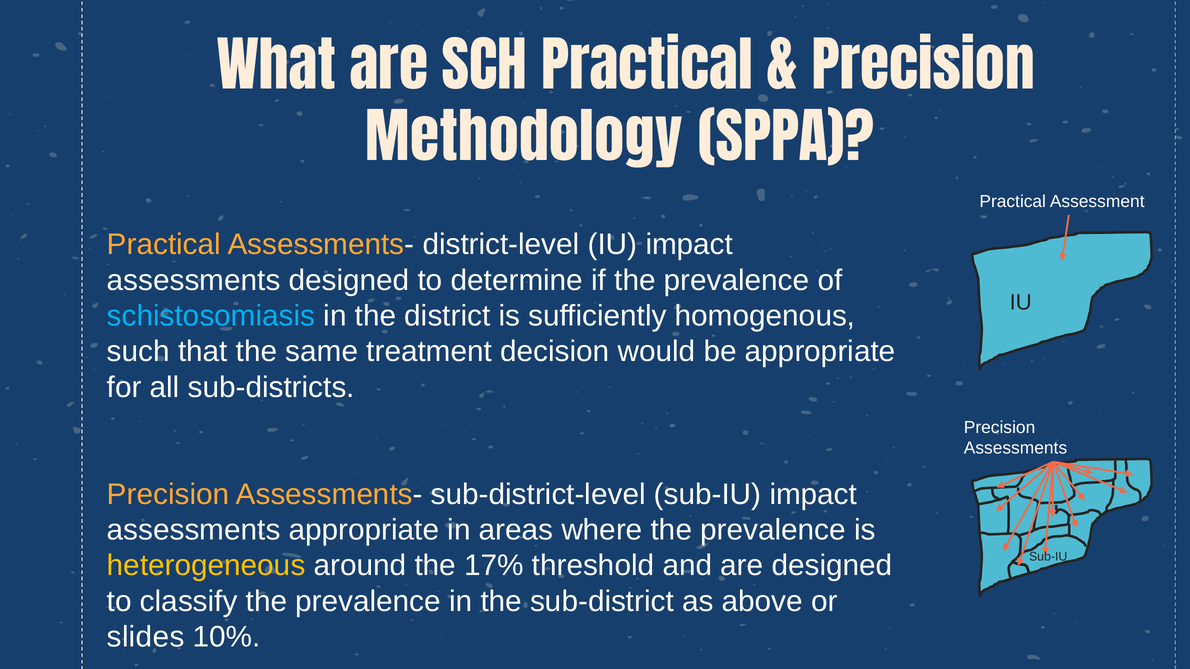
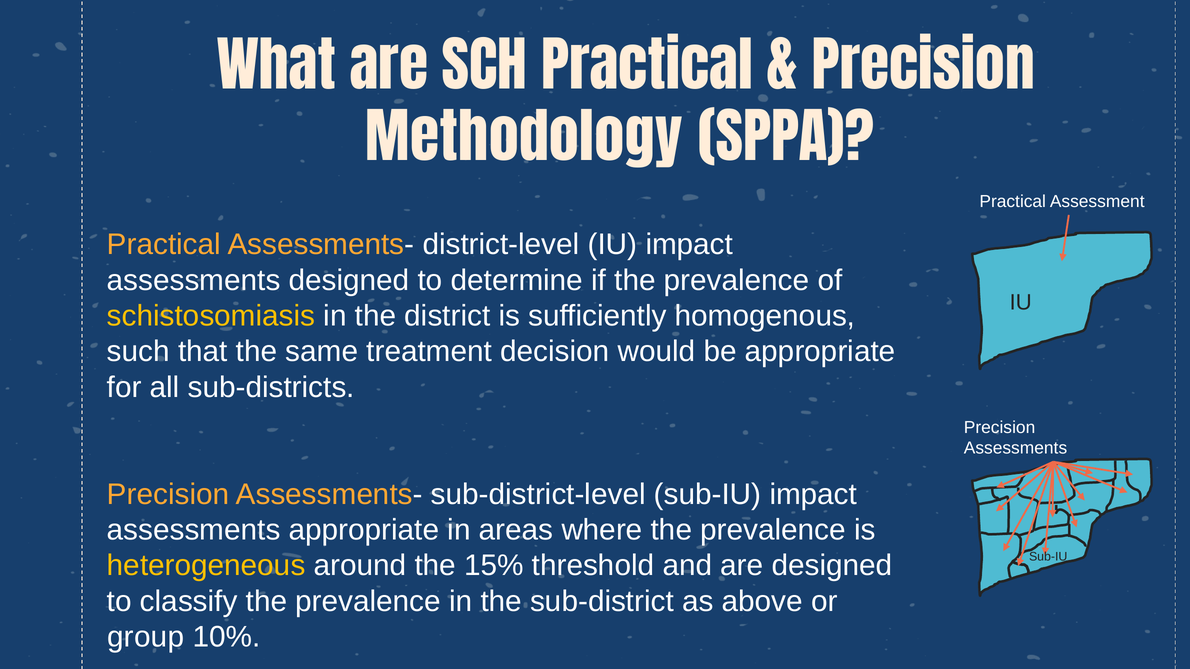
schistosomiasis colour: light blue -> yellow
17%: 17% -> 15%
slides: slides -> group
